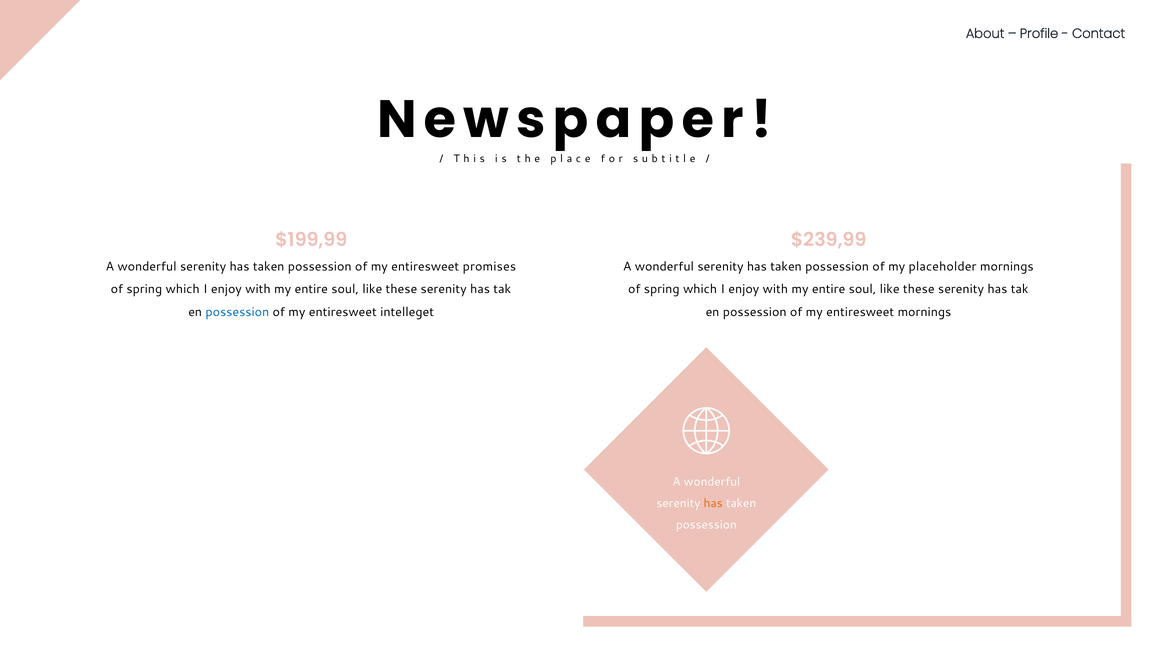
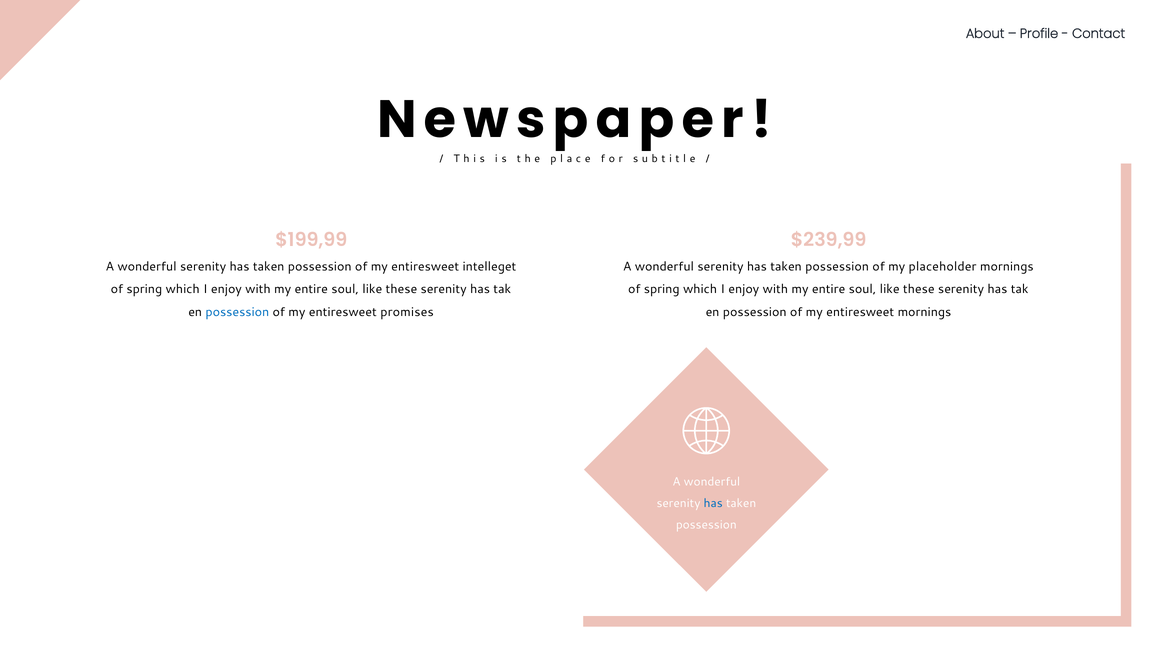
promises: promises -> intelleget
intelleget: intelleget -> promises
has at (713, 503) colour: orange -> blue
